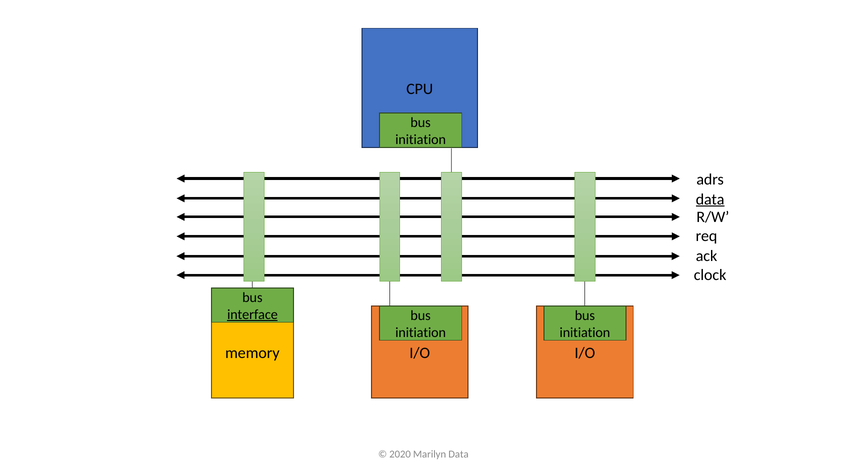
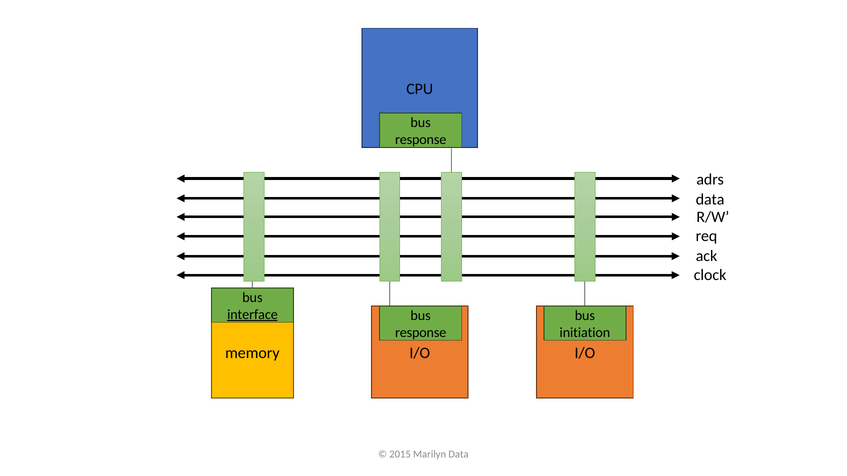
initiation at (421, 140): initiation -> response
data at (710, 199) underline: present -> none
initiation at (421, 333): initiation -> response
2020: 2020 -> 2015
